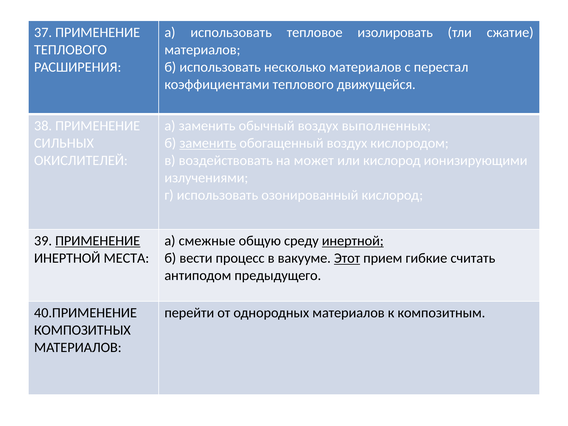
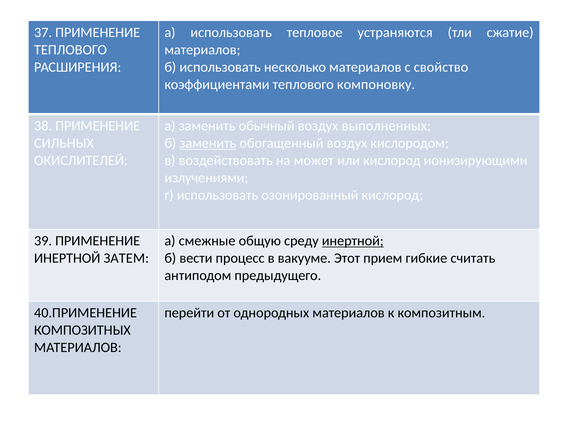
изолировать: изолировать -> устраняются
перестал: перестал -> свойство
движущейся: движущейся -> компоновку
ПРИМЕНЕНИЕ at (98, 241) underline: present -> none
МЕСТА: МЕСТА -> ЗАТЕМ
Этот underline: present -> none
